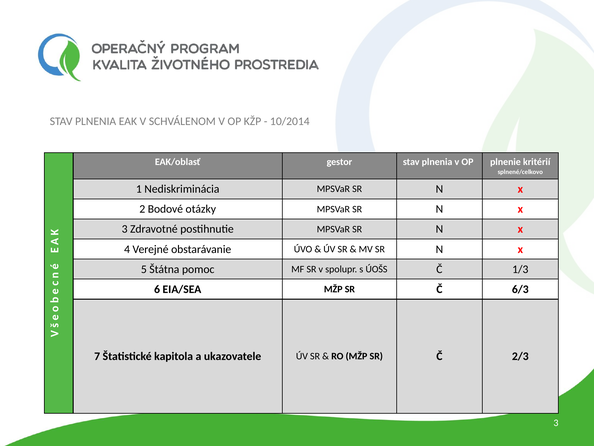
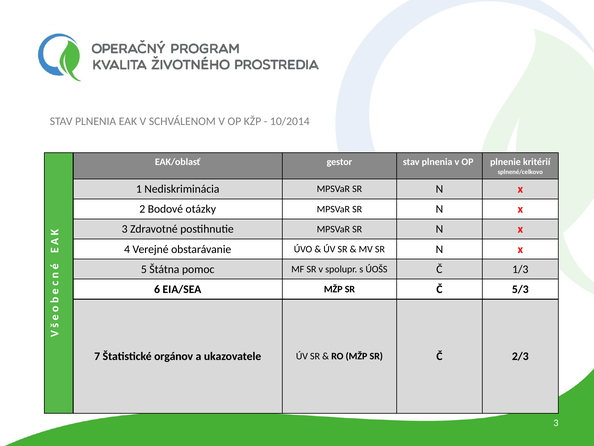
6/3: 6/3 -> 5/3
kapitola: kapitola -> orgánov
